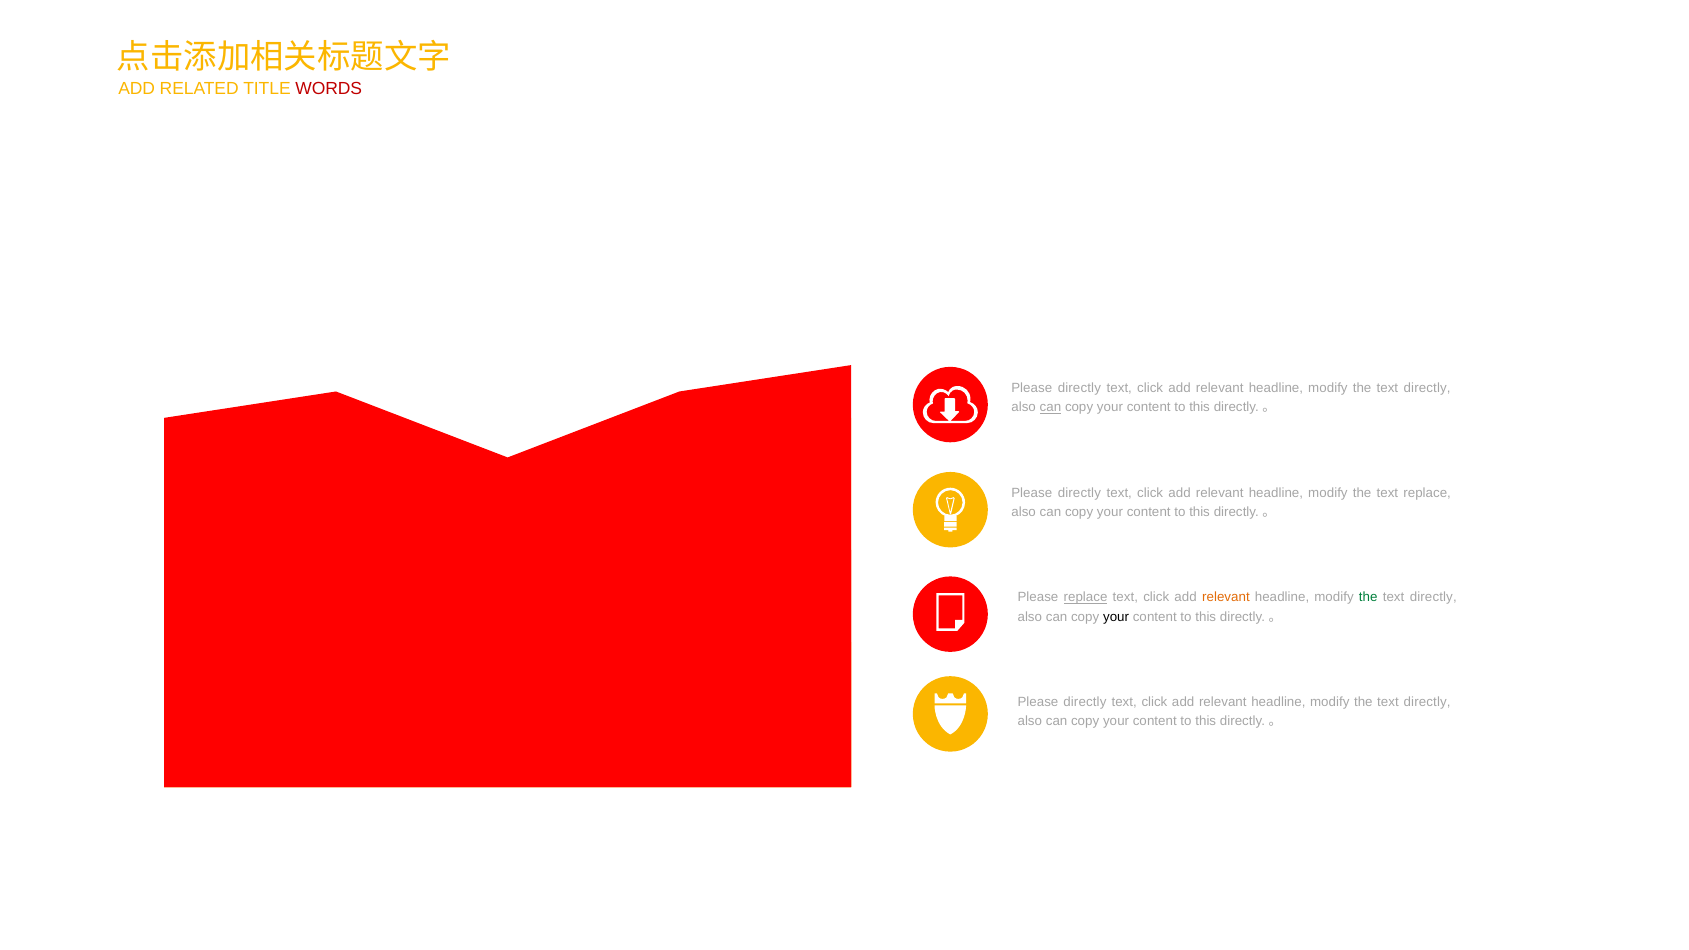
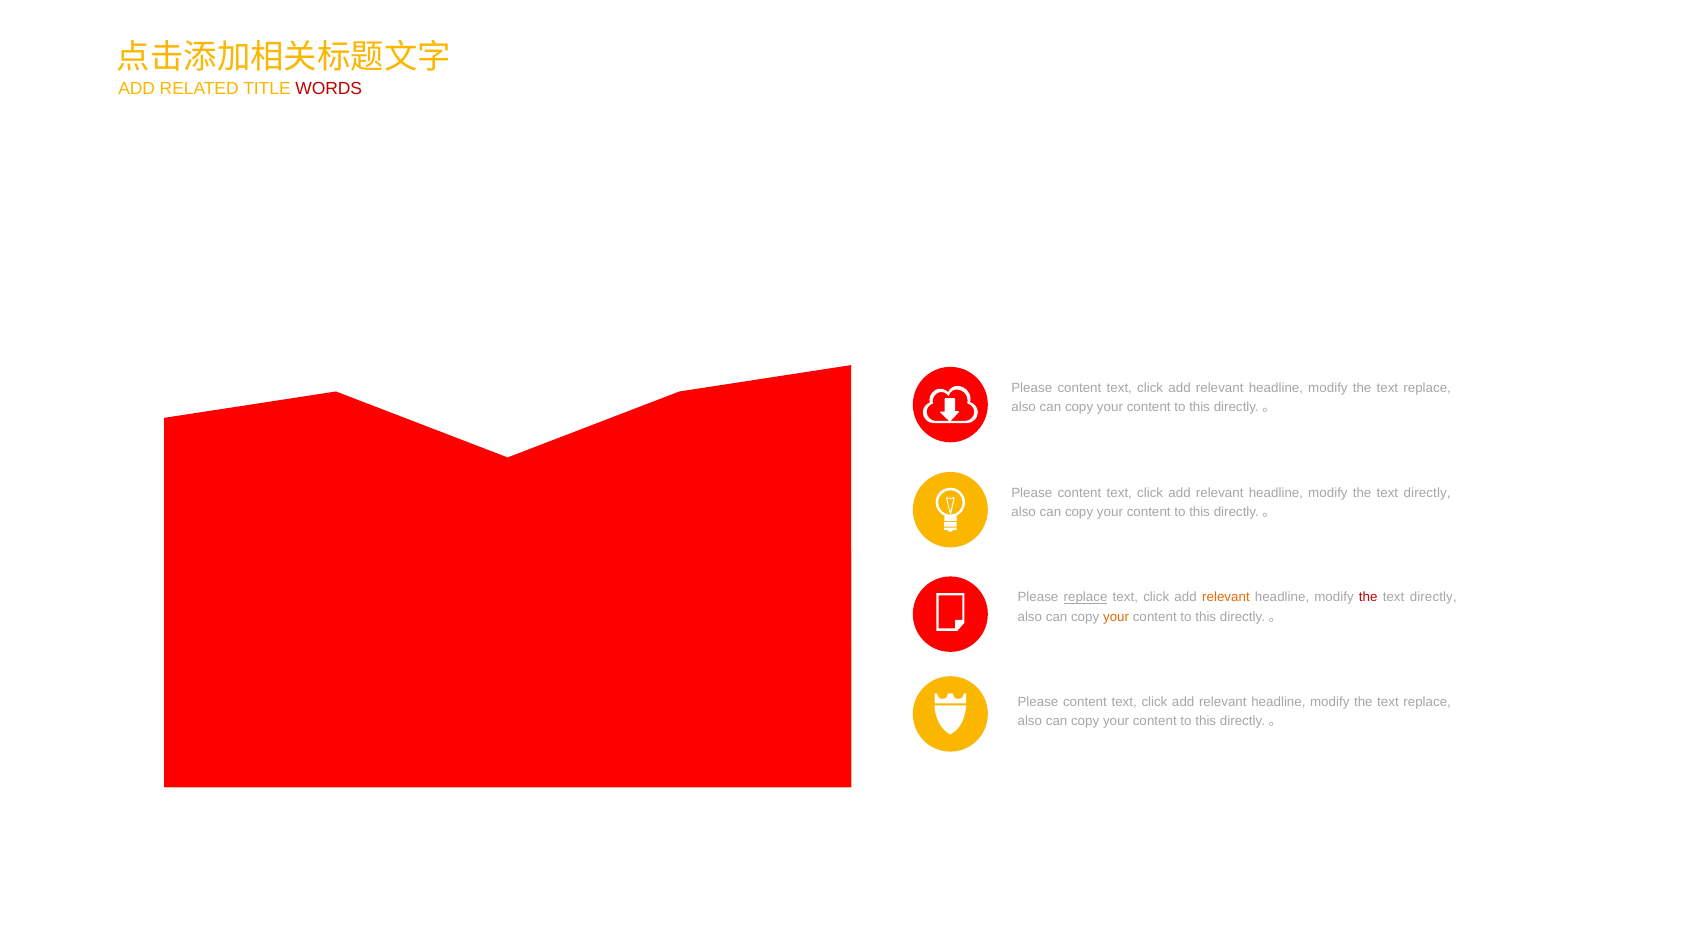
directly at (1079, 388): directly -> content
directly at (1427, 388): directly -> replace
can at (1050, 408) underline: present -> none
directly at (1079, 493): directly -> content
replace at (1427, 493): replace -> directly
the at (1368, 598) colour: green -> red
your at (1116, 617) colour: black -> orange
directly at (1085, 702): directly -> content
directly at (1427, 702): directly -> replace
